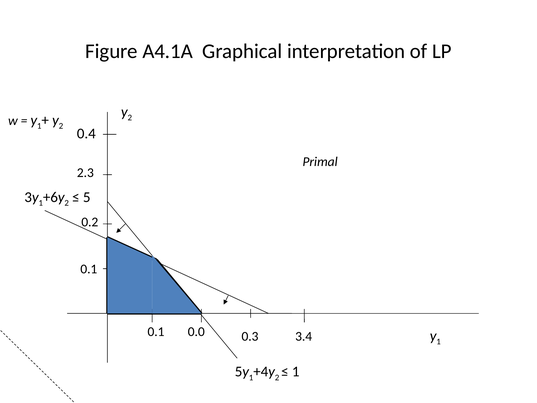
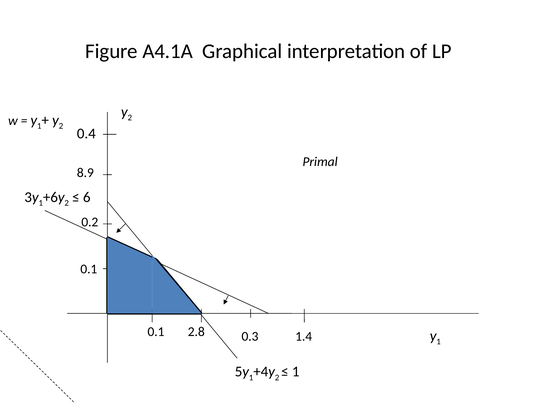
2.3: 2.3 -> 8.9
5: 5 -> 6
0.0: 0.0 -> 2.8
3.4: 3.4 -> 1.4
